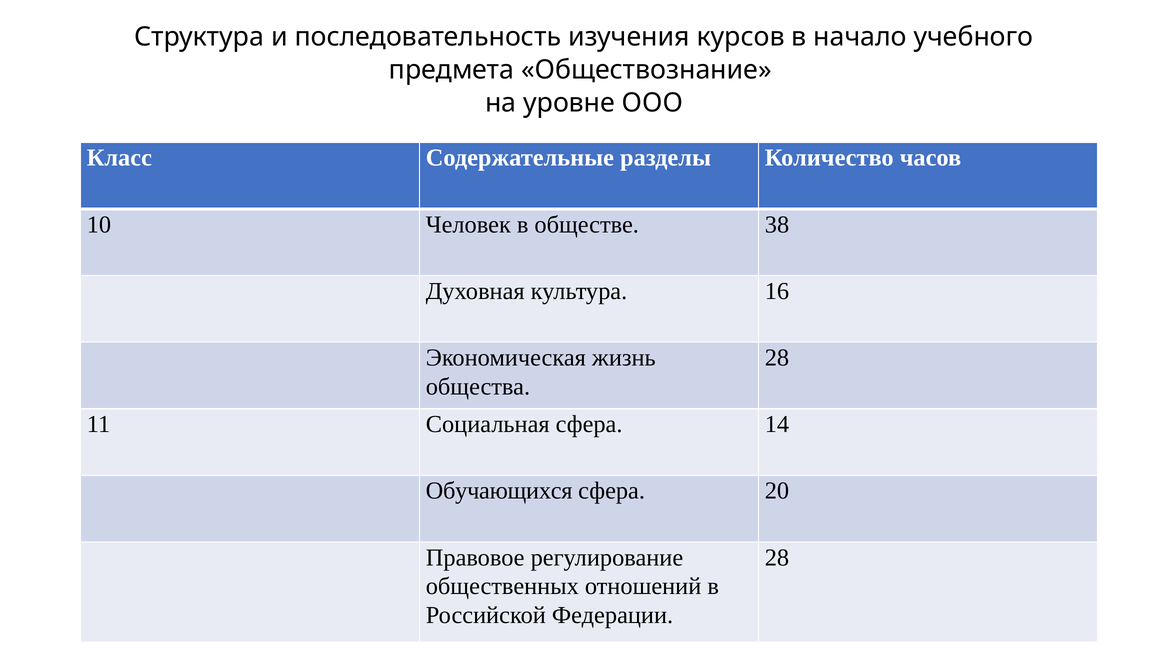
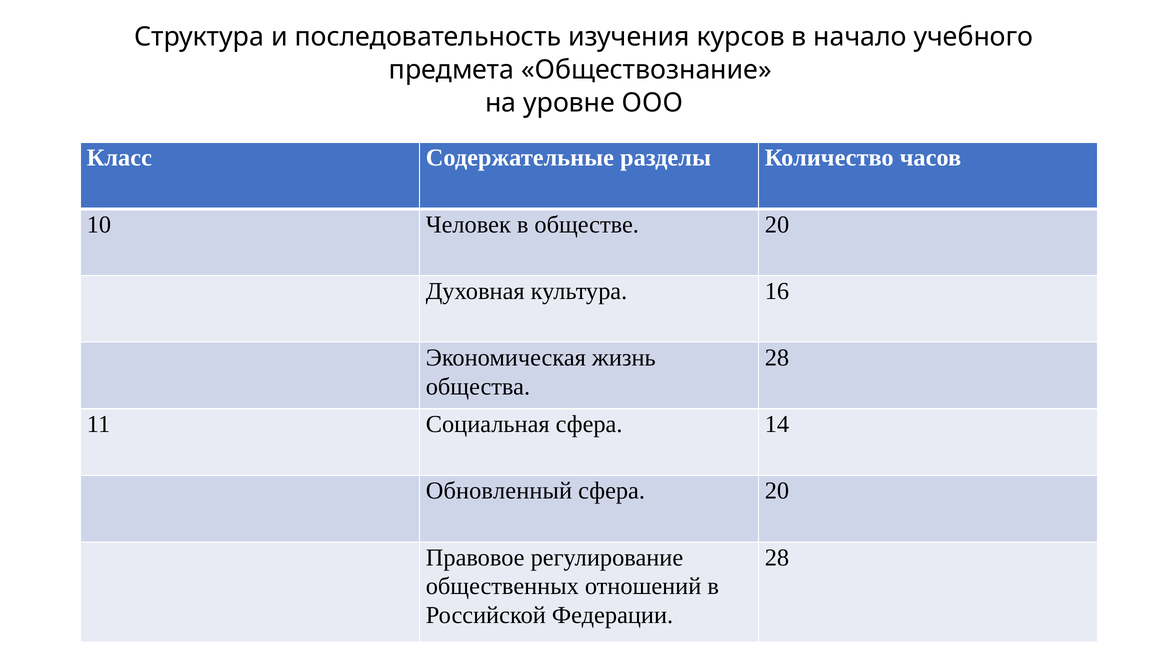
обществе 38: 38 -> 20
Обучающихся: Обучающихся -> Обновленный
